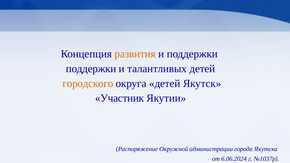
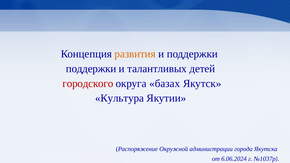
городского colour: orange -> red
округа детей: детей -> базах
Участник: Участник -> Культура
